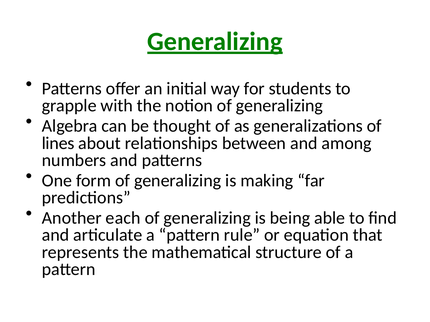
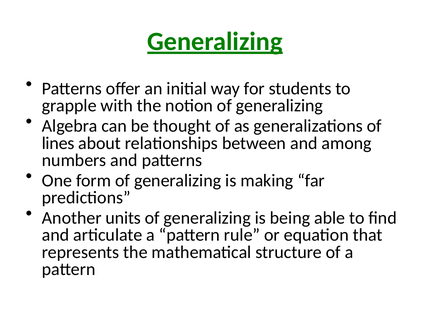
each: each -> units
